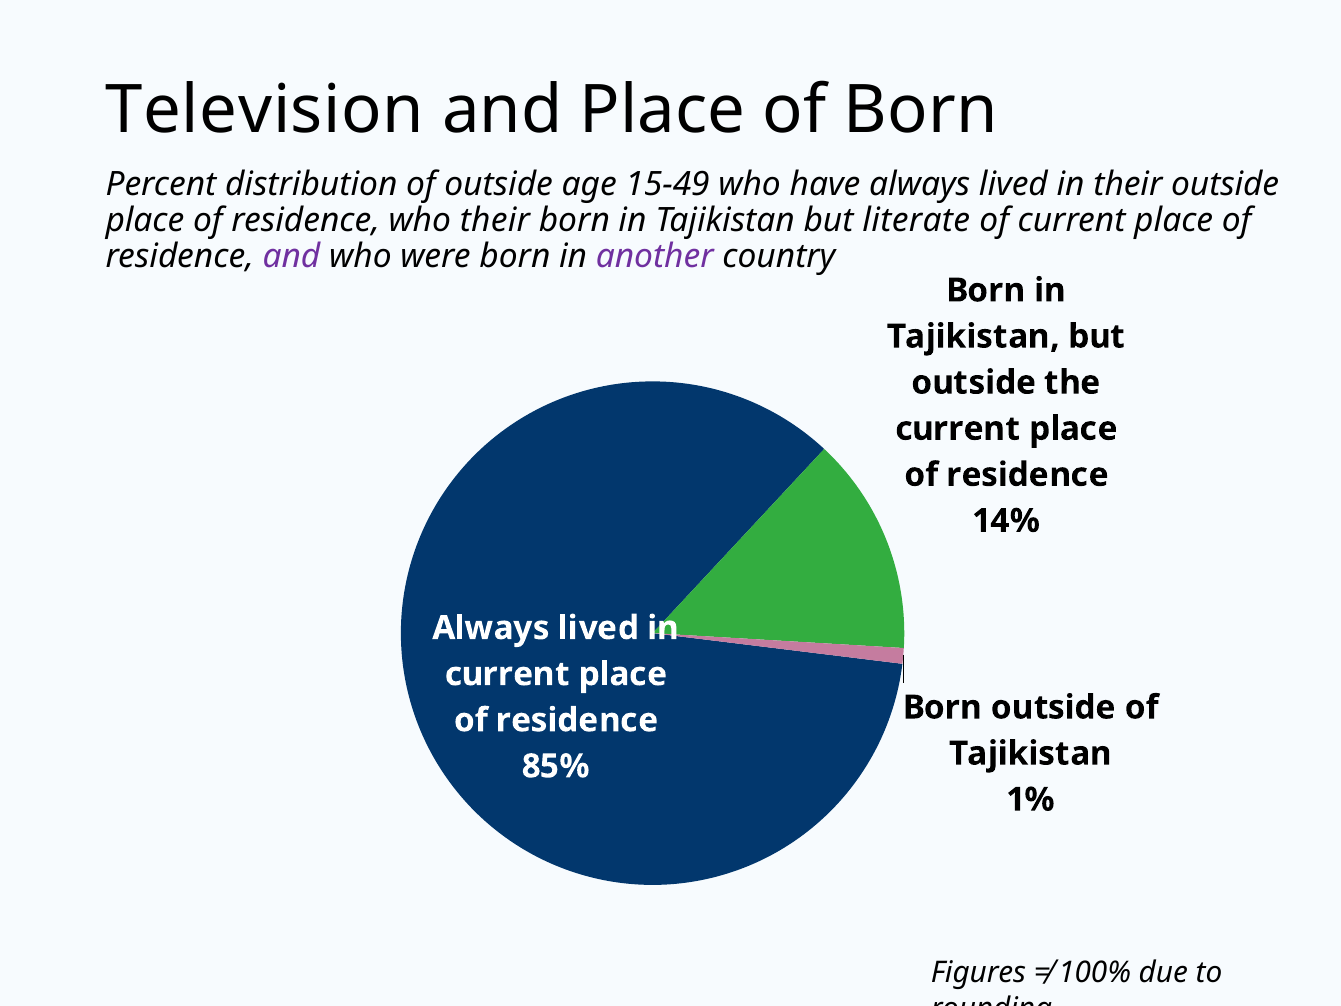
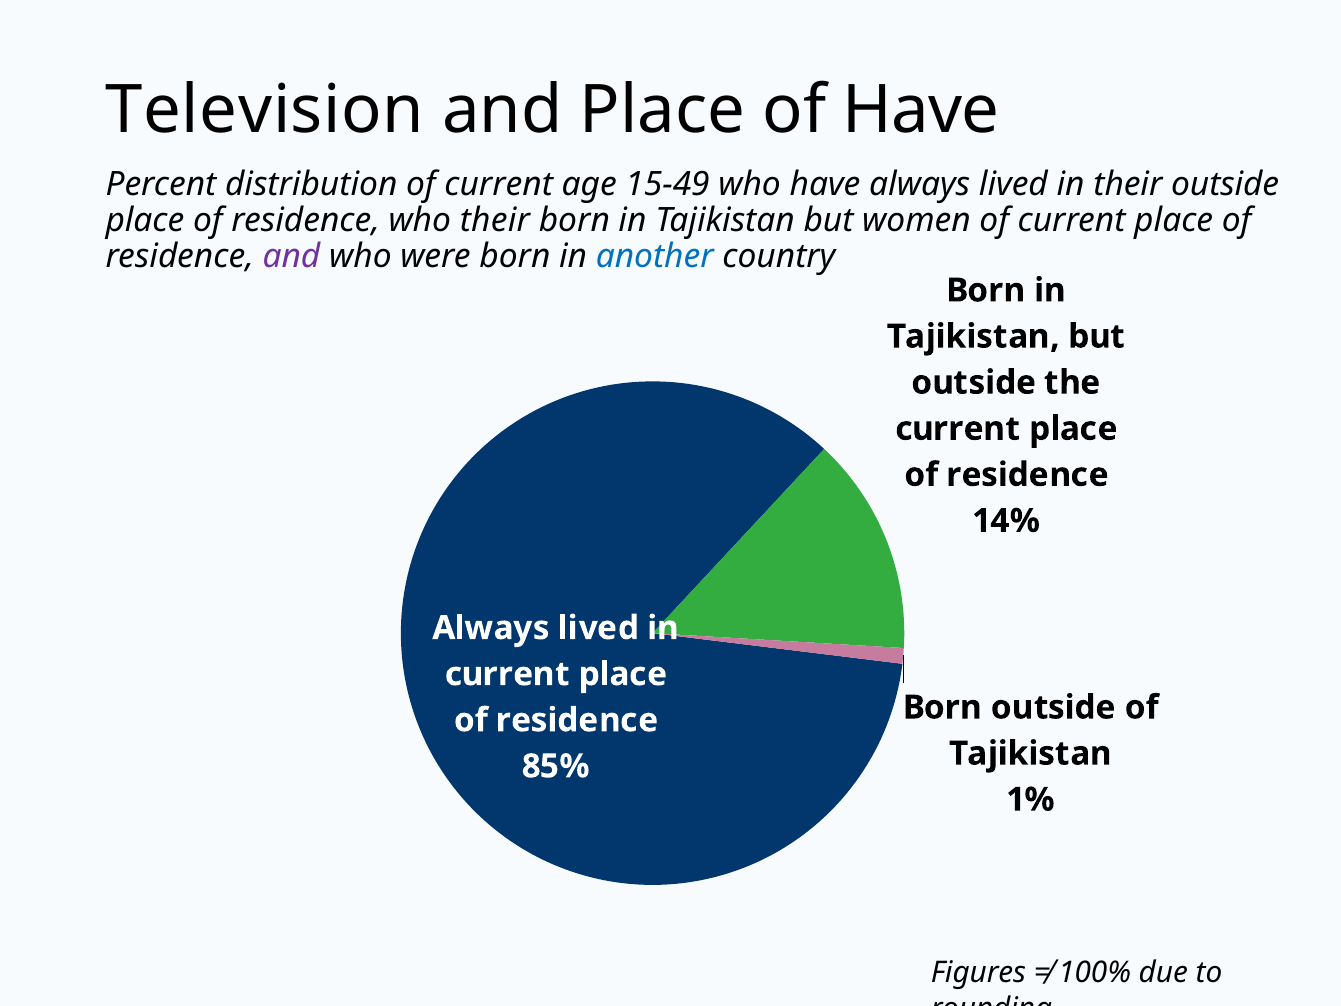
of Born: Born -> Have
distribution of outside: outside -> current
literate: literate -> women
another colour: purple -> blue
